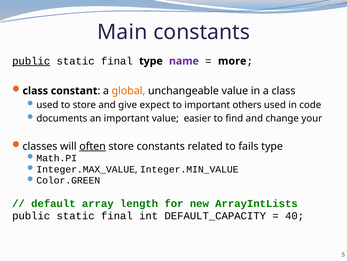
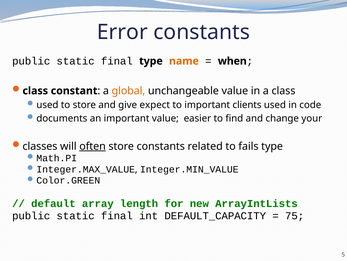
Main: Main -> Error
public at (31, 61) underline: present -> none
name colour: purple -> orange
more: more -> when
others: others -> clients
40: 40 -> 75
